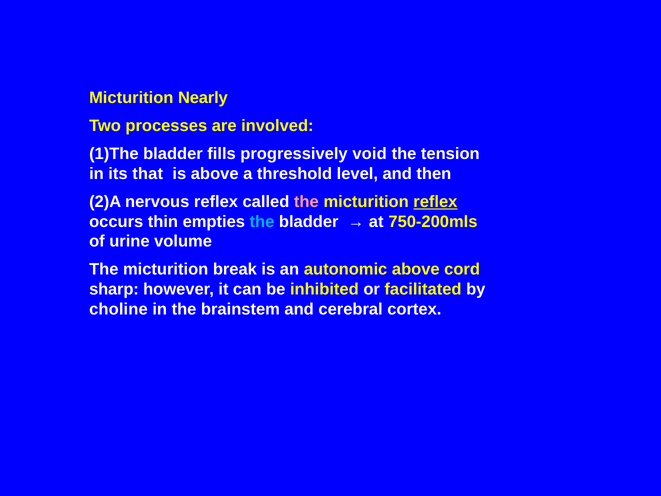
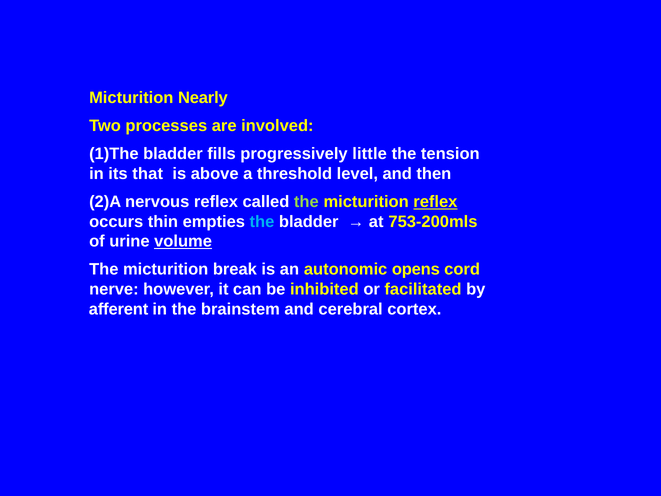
void: void -> little
the at (306, 202) colour: pink -> light green
750-200mls: 750-200mls -> 753-200mls
volume underline: none -> present
autonomic above: above -> opens
sharp: sharp -> nerve
choline: choline -> afferent
